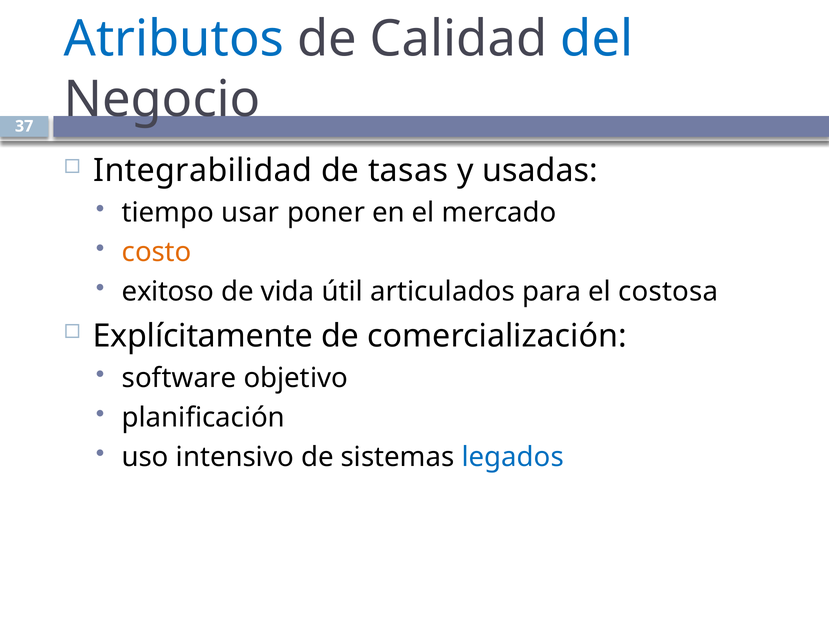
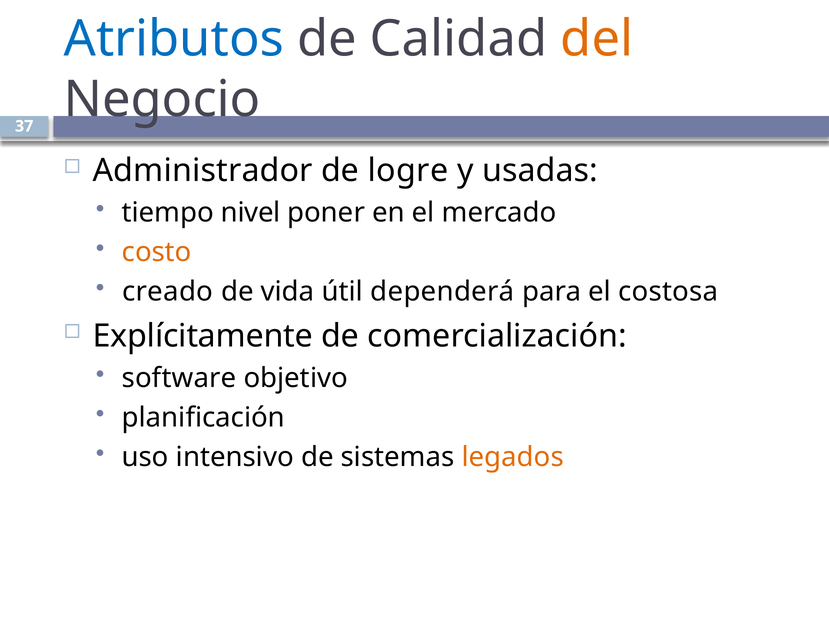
del colour: blue -> orange
Integrabilidad: Integrabilidad -> Administrador
tasas: tasas -> logre
usar: usar -> nivel
exitoso: exitoso -> creado
articulados: articulados -> dependerá
legados colour: blue -> orange
